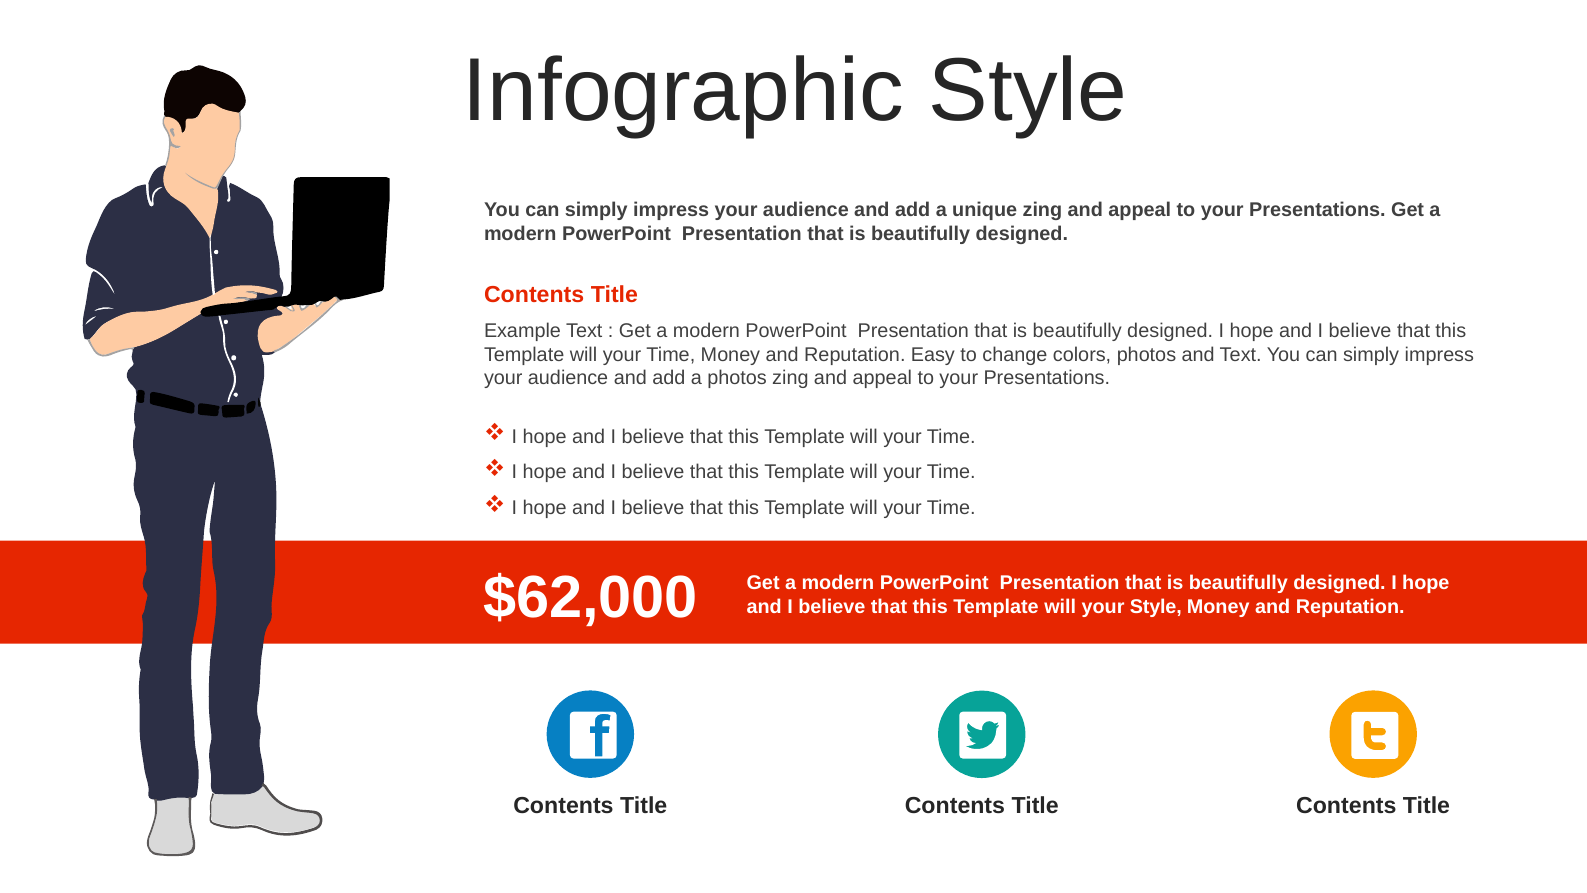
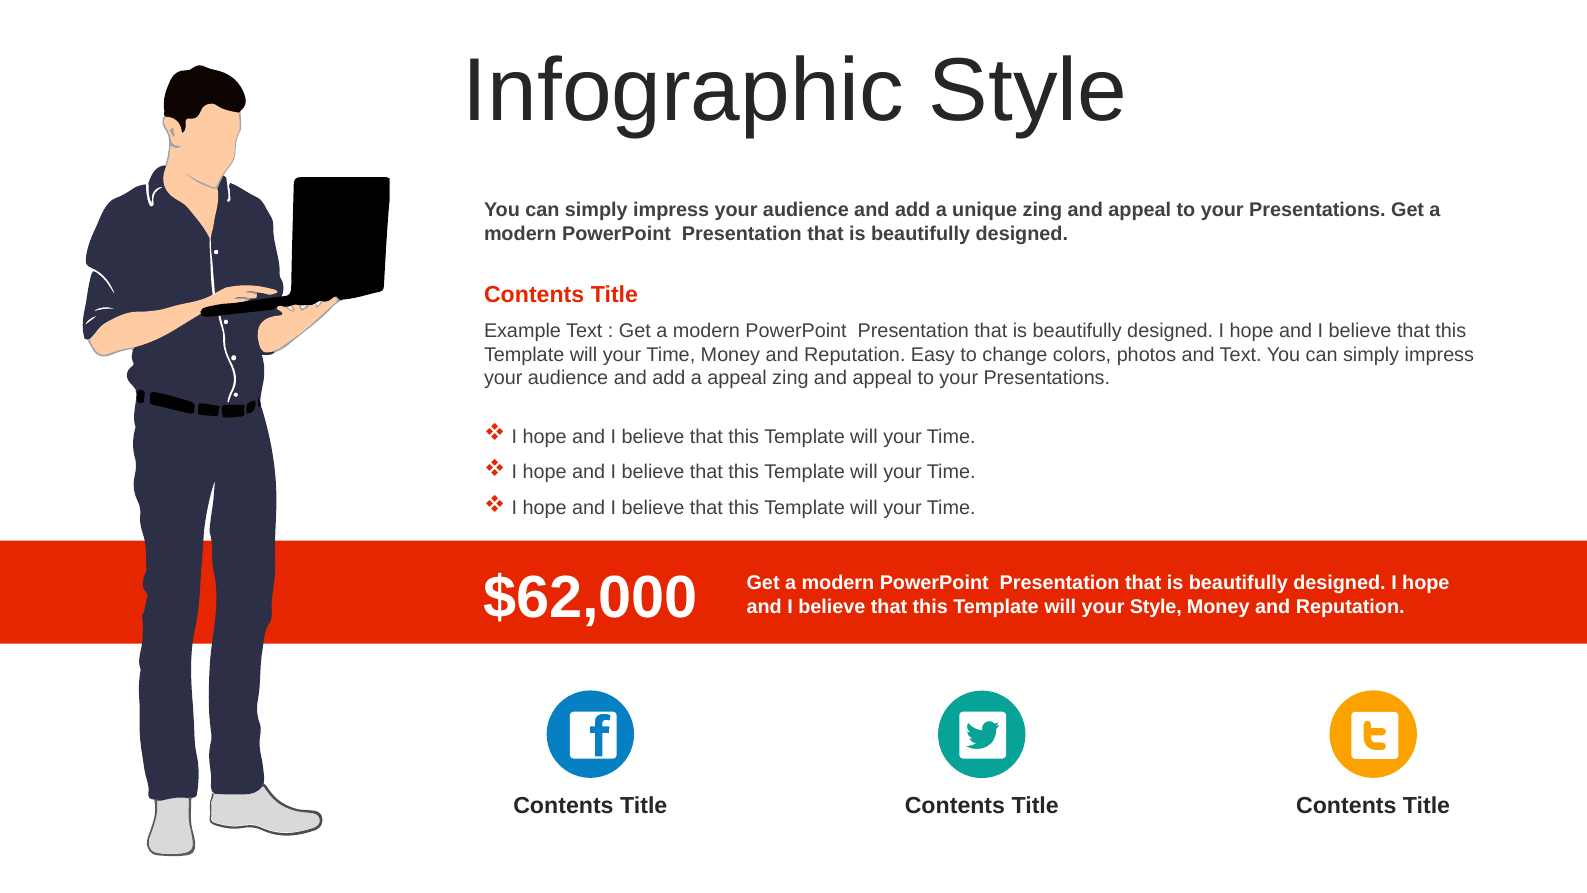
a photos: photos -> appeal
